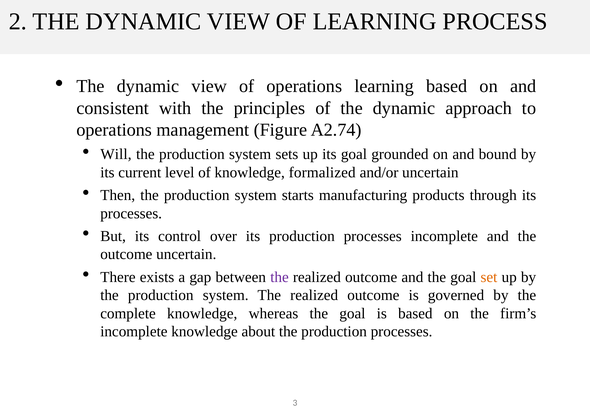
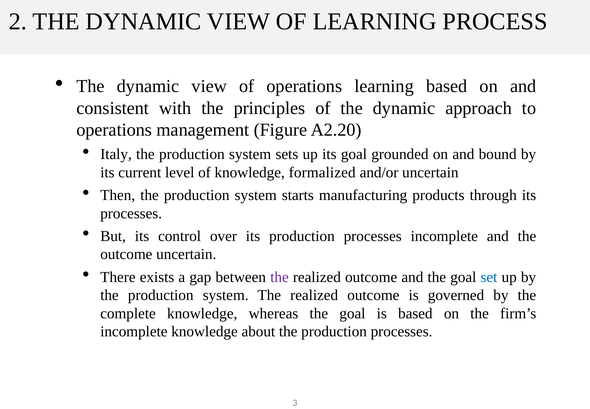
A2.74: A2.74 -> A2.20
Will: Will -> Italy
set colour: orange -> blue
